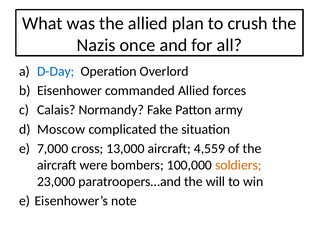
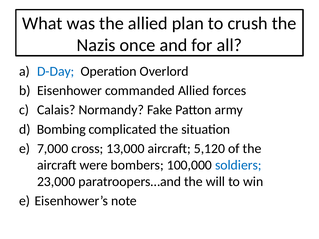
Moscow: Moscow -> Bombing
4,559: 4,559 -> 5,120
soldiers colour: orange -> blue
